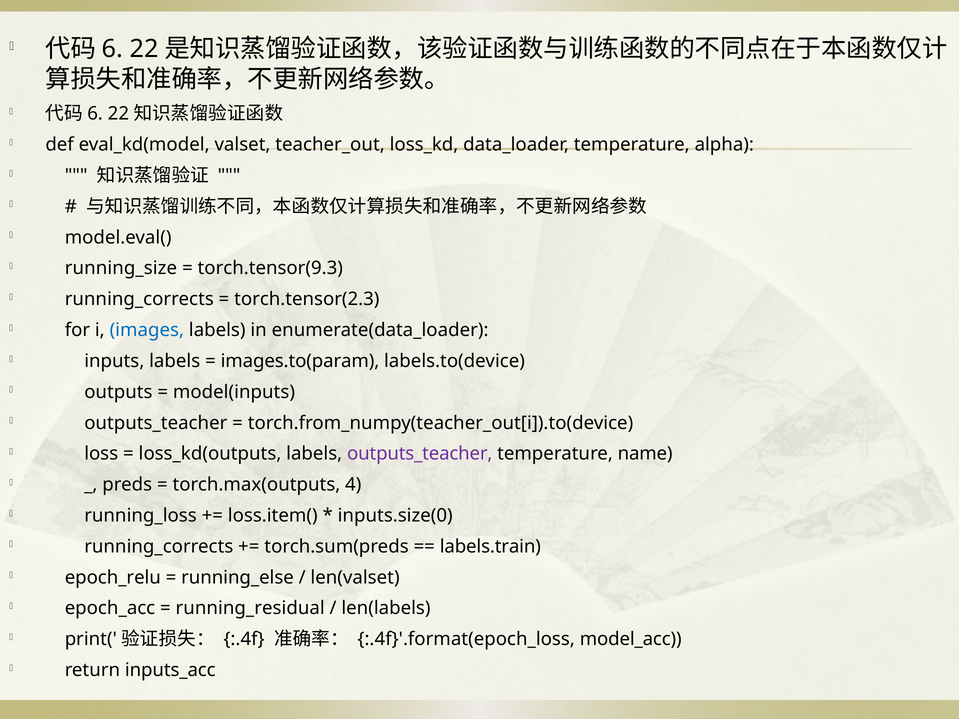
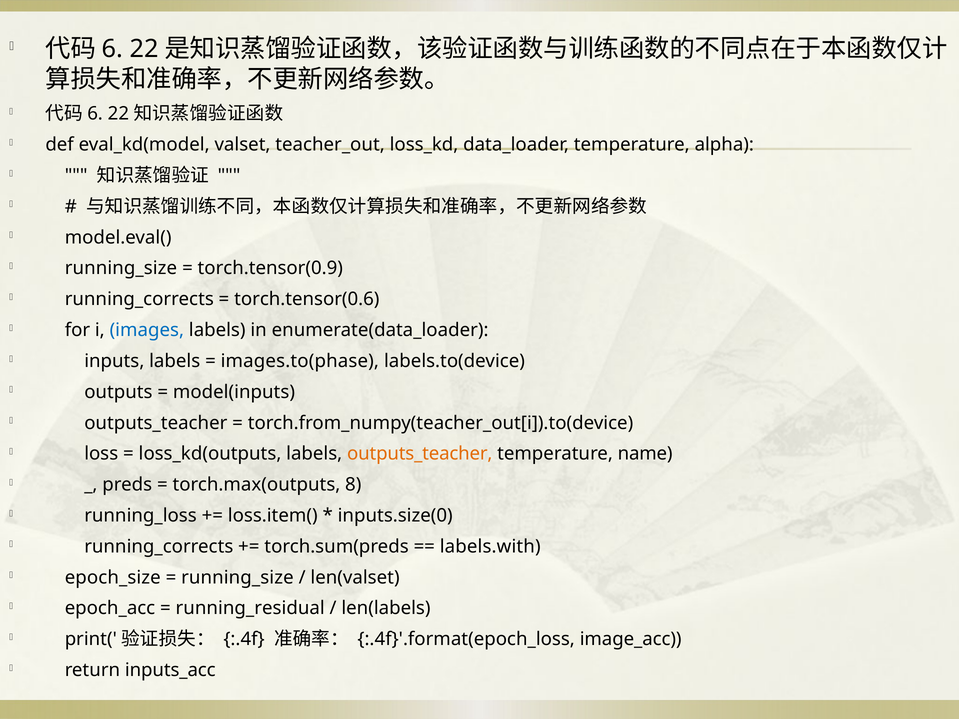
torch.tensor(9.3: torch.tensor(9.3 -> torch.tensor(0.9
torch.tensor(2.3: torch.tensor(2.3 -> torch.tensor(0.6
images.to(param: images.to(param -> images.to(phase
outputs_teacher at (420, 454) colour: purple -> orange
4: 4 -> 8
labels.train: labels.train -> labels.with
epoch_relu: epoch_relu -> epoch_size
running_else at (237, 578): running_else -> running_size
model_acc: model_acc -> image_acc
